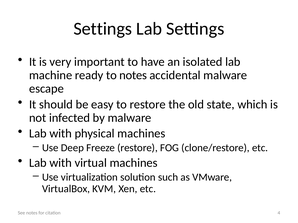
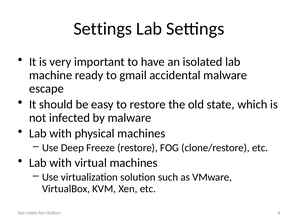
to notes: notes -> gmail
